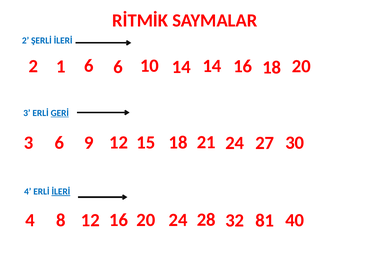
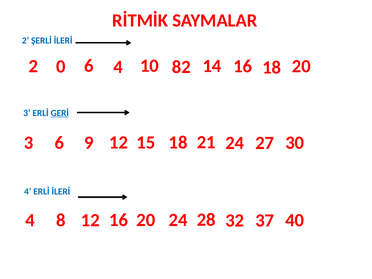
1: 1 -> 0
6 6: 6 -> 4
10 14: 14 -> 82
İLERİ at (61, 192) underline: present -> none
81: 81 -> 37
